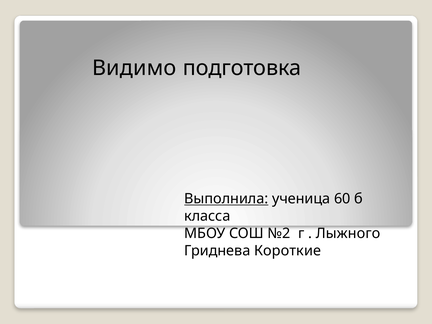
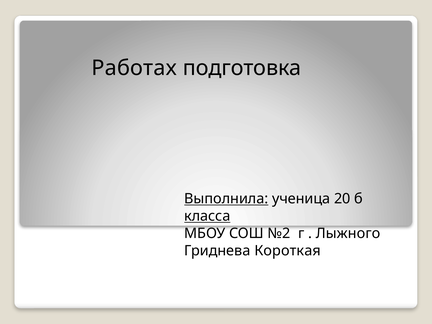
Видимо: Видимо -> Работах
60: 60 -> 20
класса underline: none -> present
Короткие: Короткие -> Короткая
